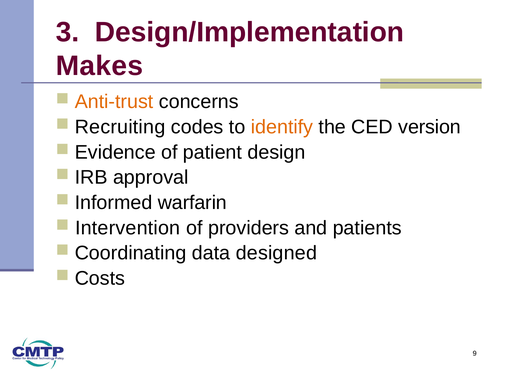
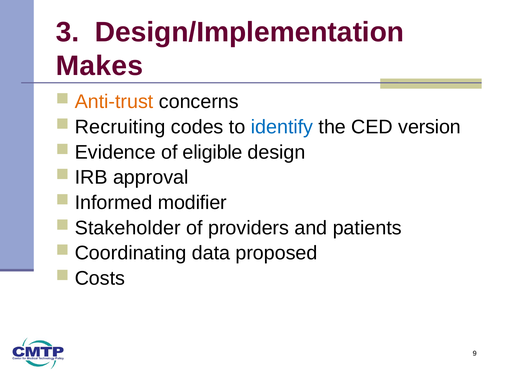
identify colour: orange -> blue
patient: patient -> eligible
warfarin: warfarin -> modifier
Intervention: Intervention -> Stakeholder
designed: designed -> proposed
